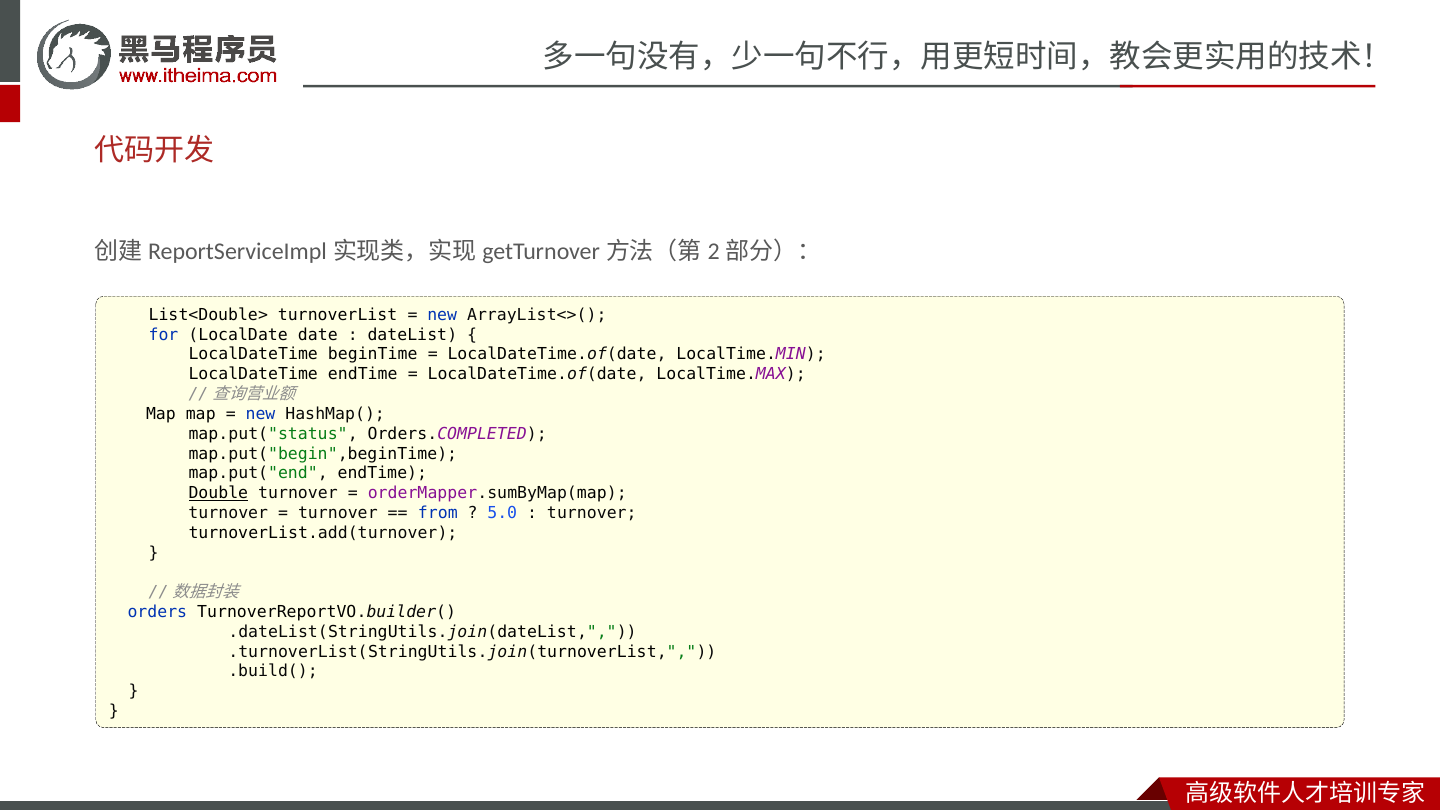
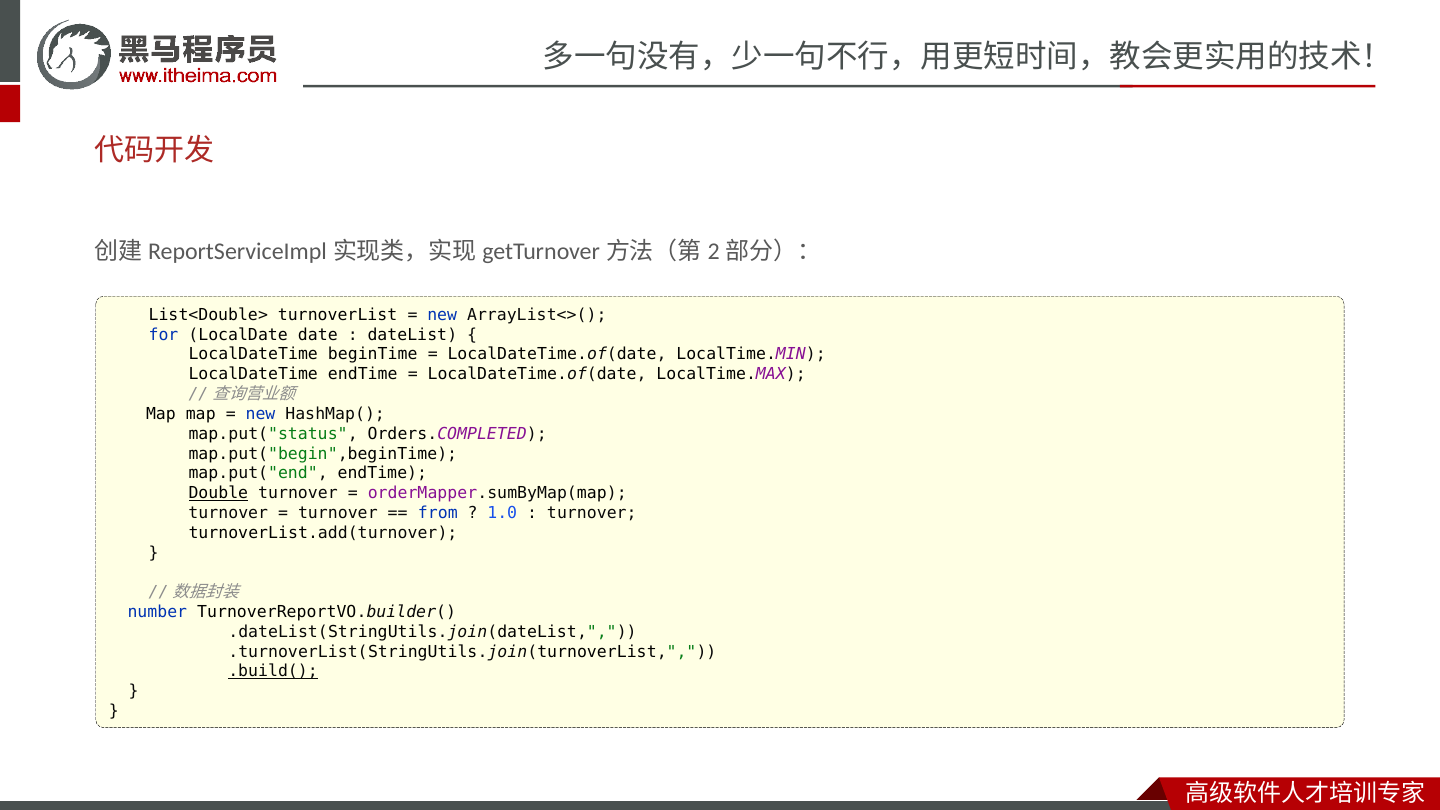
5.0: 5.0 -> 1.0
orders: orders -> number
.build( underline: none -> present
